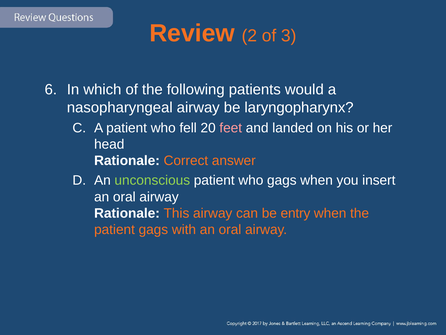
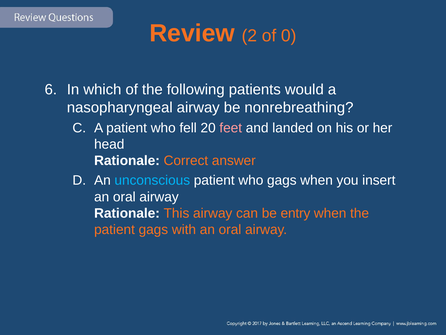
3: 3 -> 0
laryngopharynx: laryngopharynx -> nonrebreathing
unconscious colour: light green -> light blue
